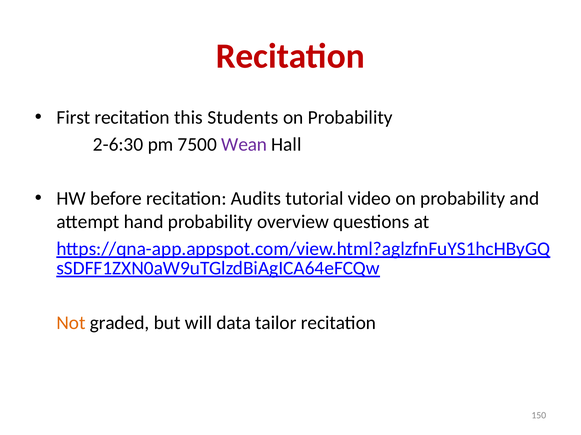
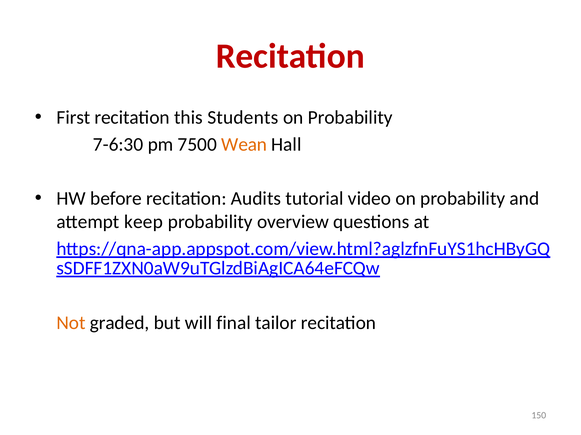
2-6:30: 2-6:30 -> 7-6:30
Wean colour: purple -> orange
hand: hand -> keep
data: data -> final
